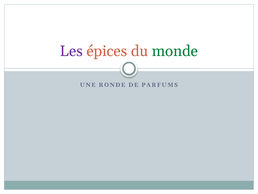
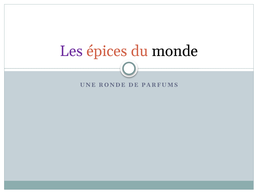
monde colour: green -> black
